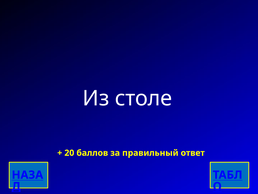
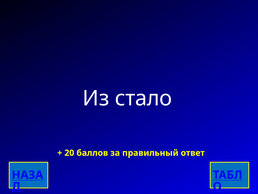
столе: столе -> стало
